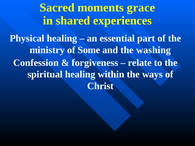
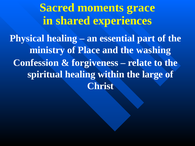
Some: Some -> Place
ways: ways -> large
